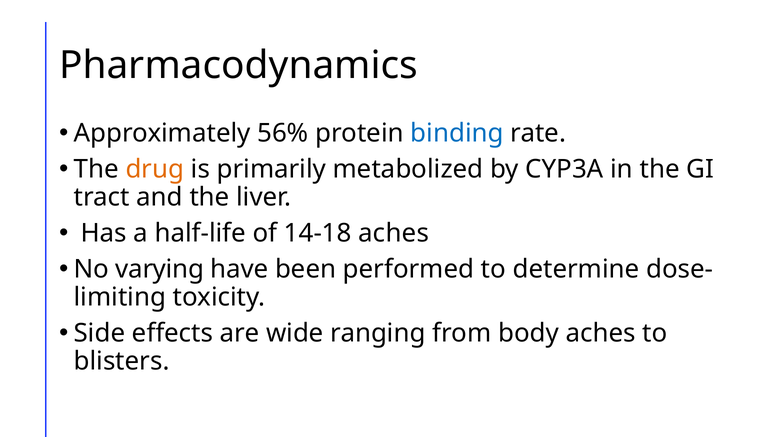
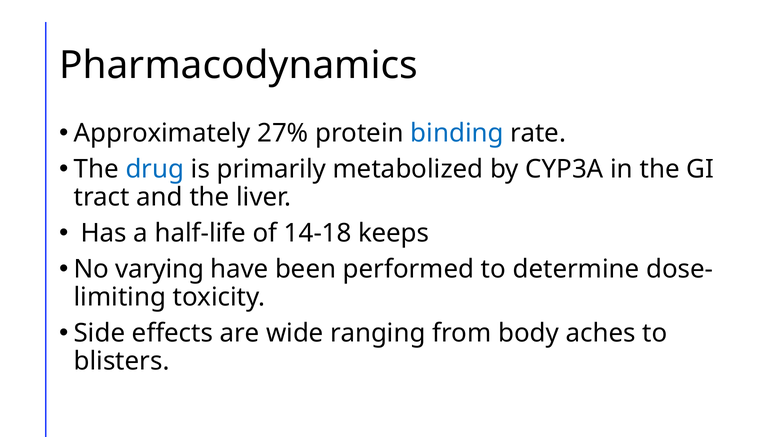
56%: 56% -> 27%
drug colour: orange -> blue
14-18 aches: aches -> keeps
